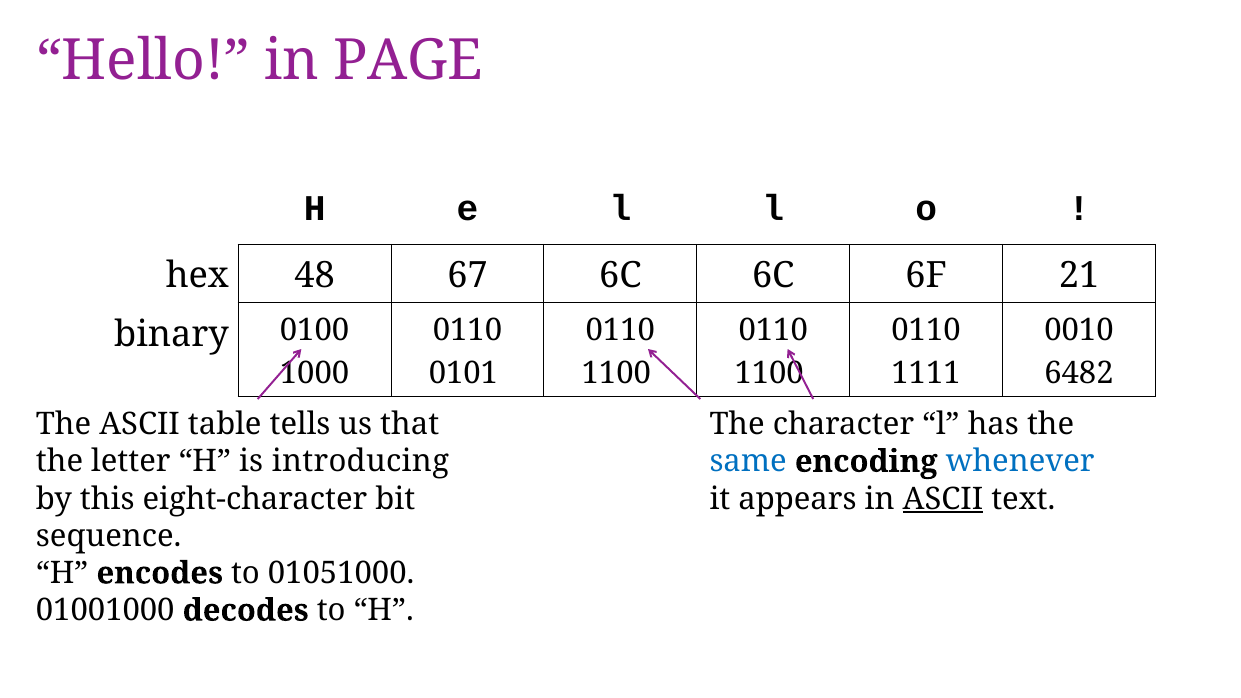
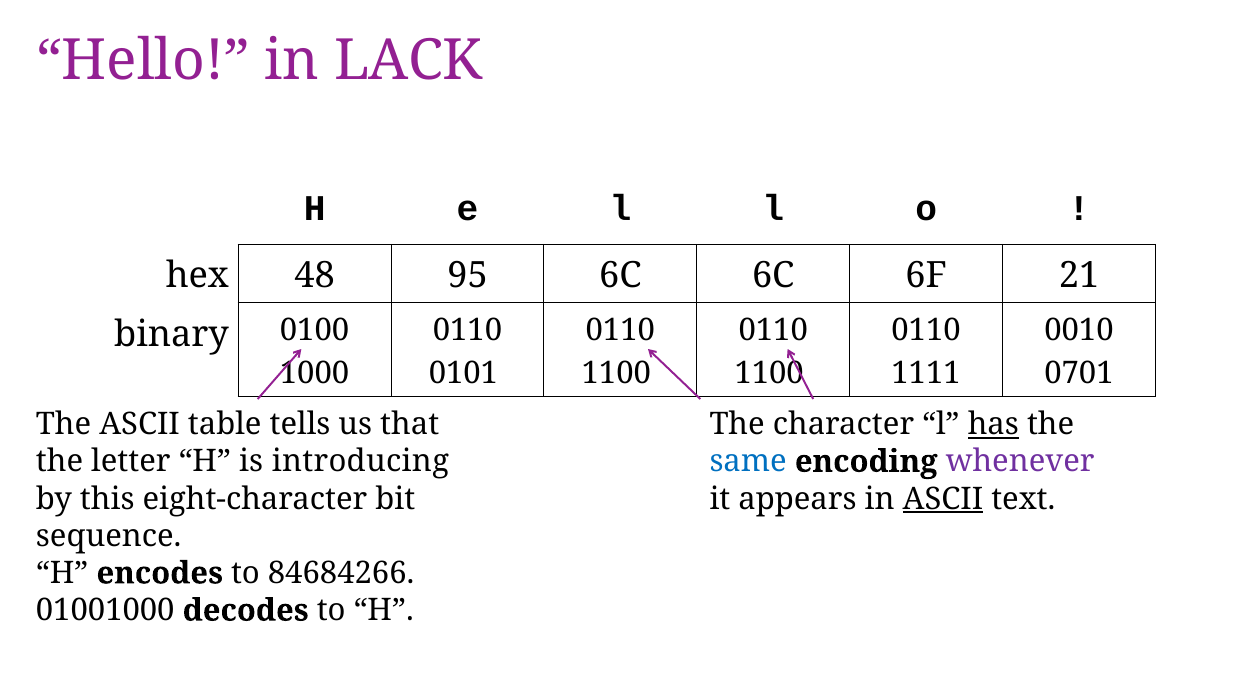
PAGE: PAGE -> LACK
67: 67 -> 95
6482: 6482 -> 0701
has underline: none -> present
whenever colour: blue -> purple
01051000: 01051000 -> 84684266
